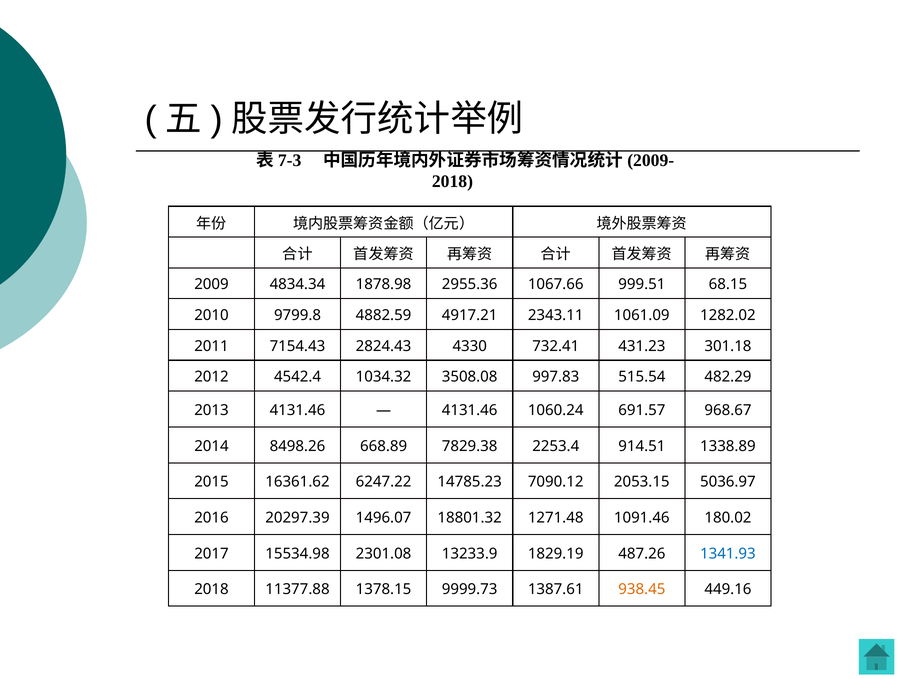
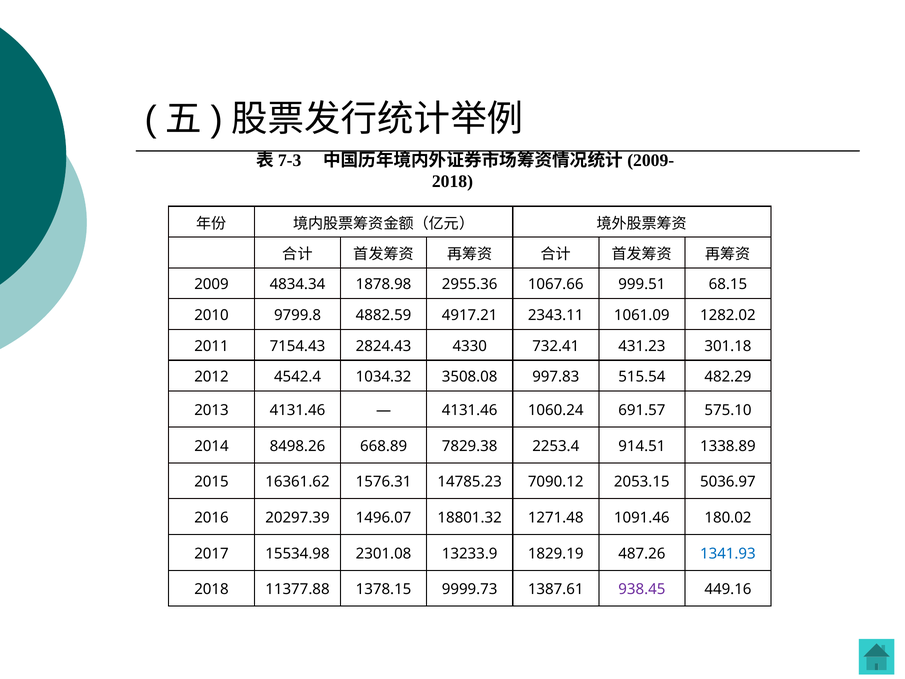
968.67: 968.67 -> 575.10
6247.22: 6247.22 -> 1576.31
938.45 colour: orange -> purple
